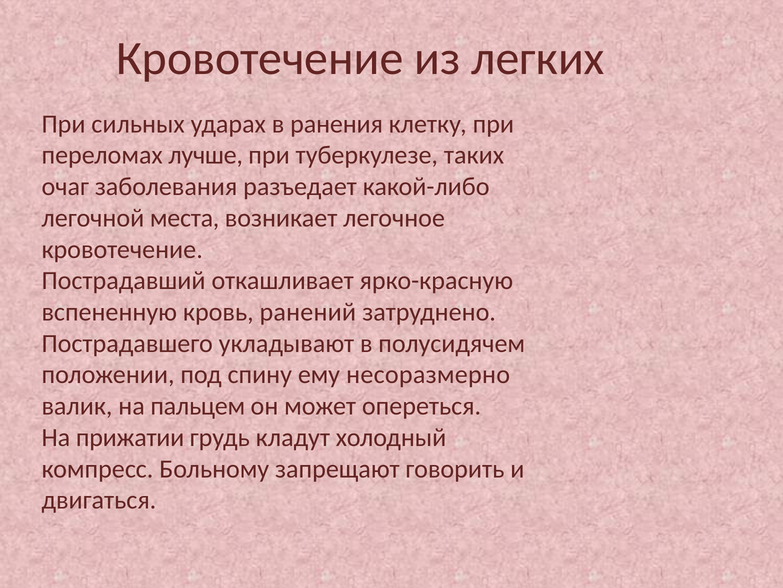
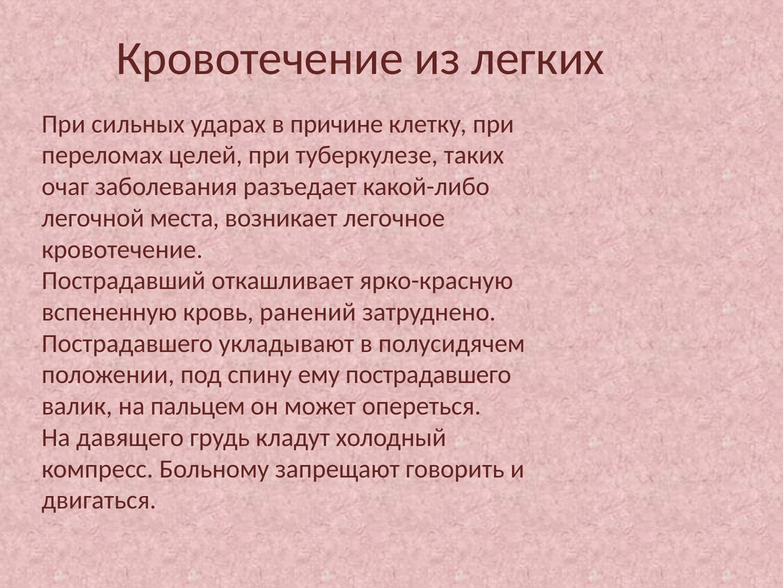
ранения: ранения -> причине
лучше: лучше -> целей
ему несоразмерно: несоразмерно -> пострадавшего
прижатии: прижатии -> давящего
